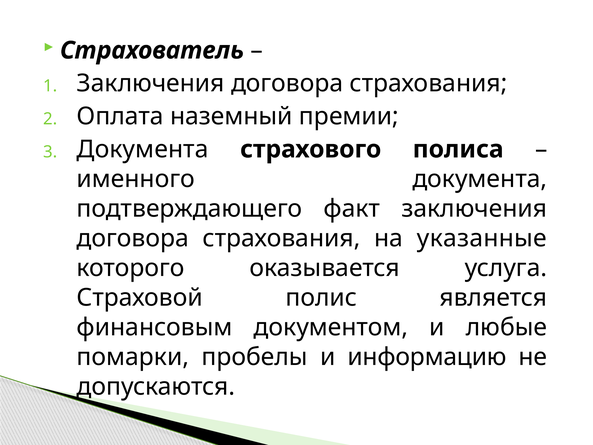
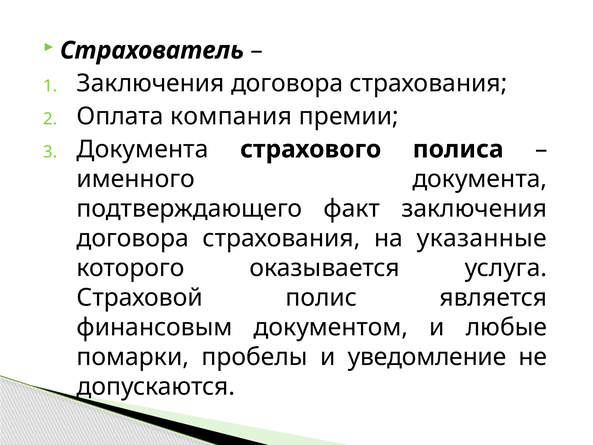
наземный: наземный -> компания
информацию: информацию -> уведомление
